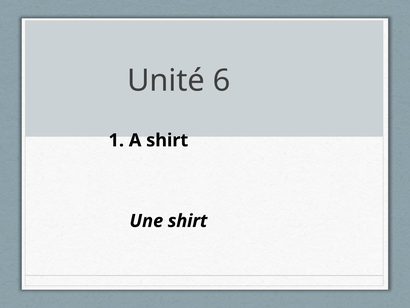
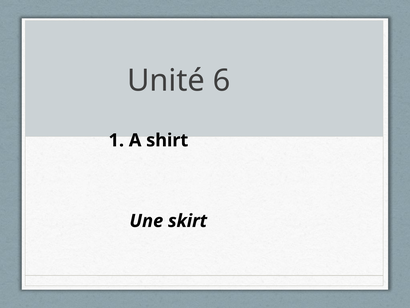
Une shirt: shirt -> skirt
